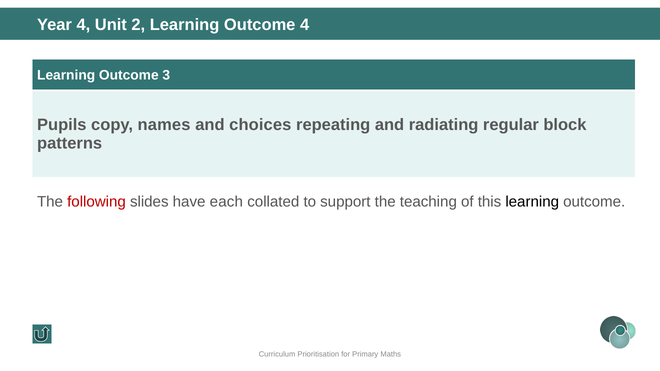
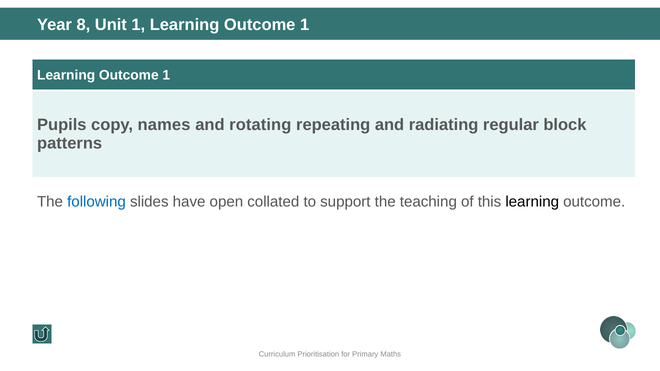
Year 4: 4 -> 8
Unit 2: 2 -> 1
4 at (305, 25): 4 -> 1
3 at (166, 75): 3 -> 1
choices: choices -> rotating
following colour: red -> blue
each: each -> open
